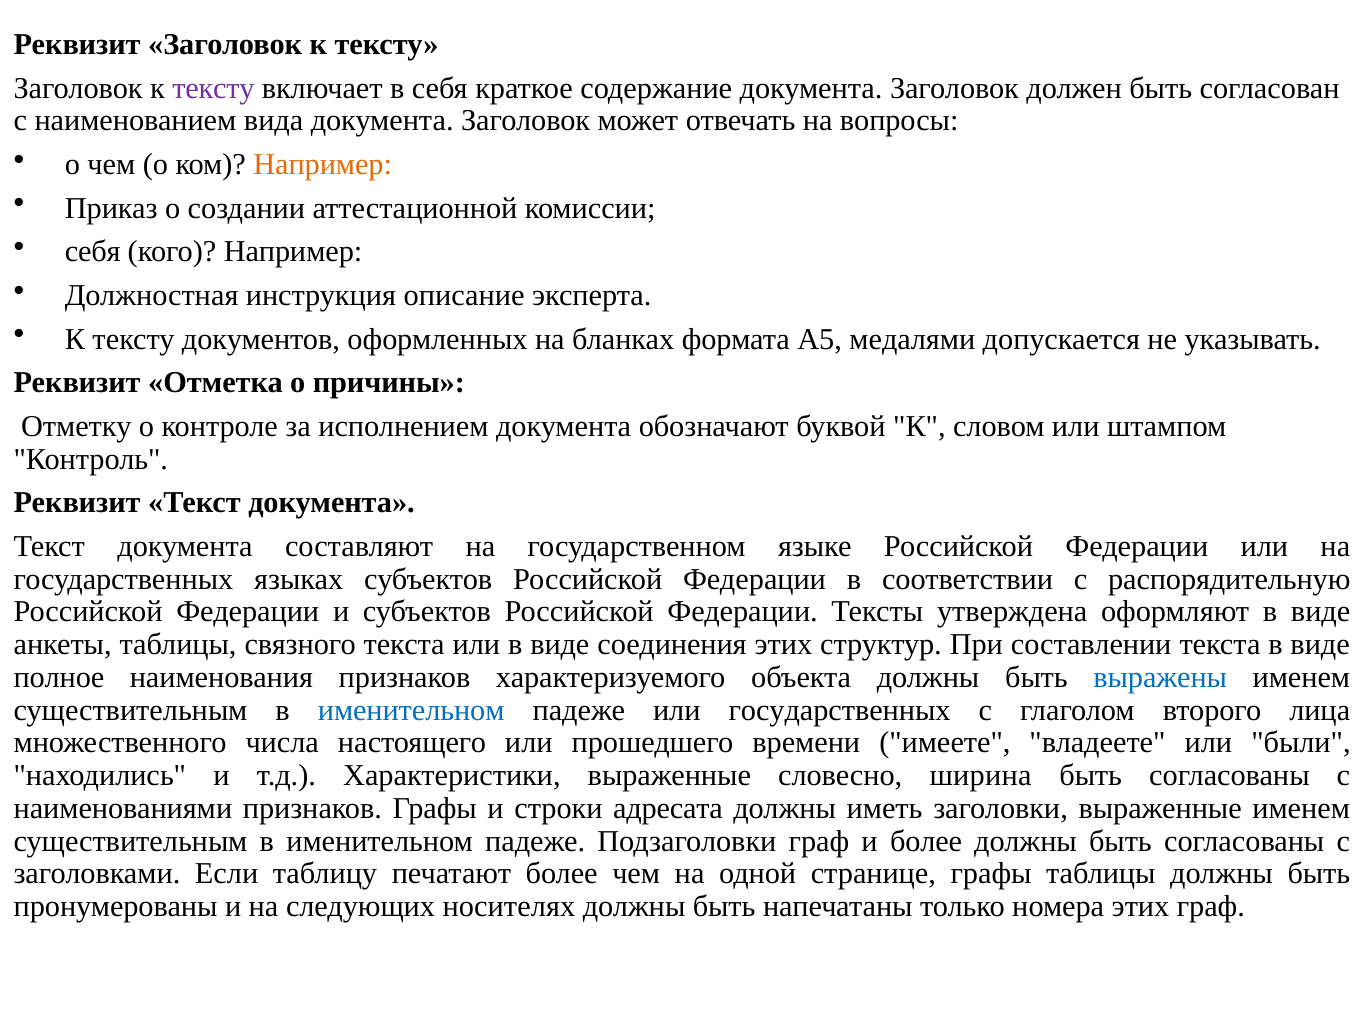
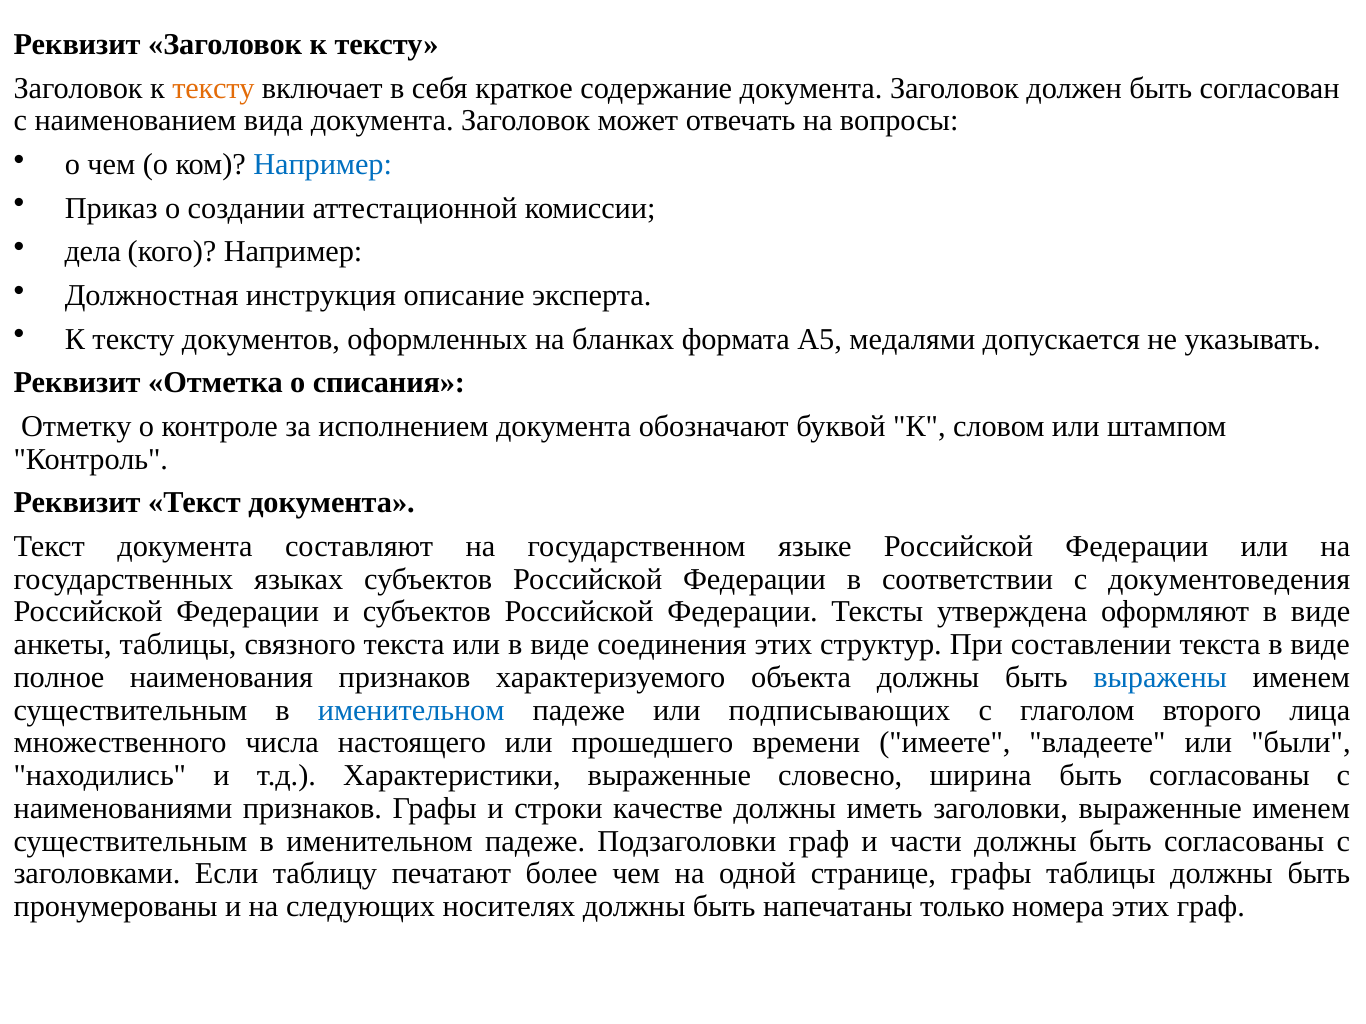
тексту at (213, 88) colour: purple -> orange
Например at (323, 165) colour: orange -> blue
себя at (93, 252): себя -> дела
причины: причины -> списания
распорядительную: распорядительную -> документоведения
или государственных: государственных -> подписывающих
адресата: адресата -> качестве
и более: более -> части
